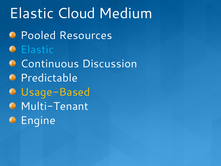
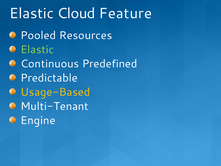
Medium: Medium -> Feature
Elastic at (37, 50) colour: light blue -> light green
Discussion: Discussion -> Predefined
